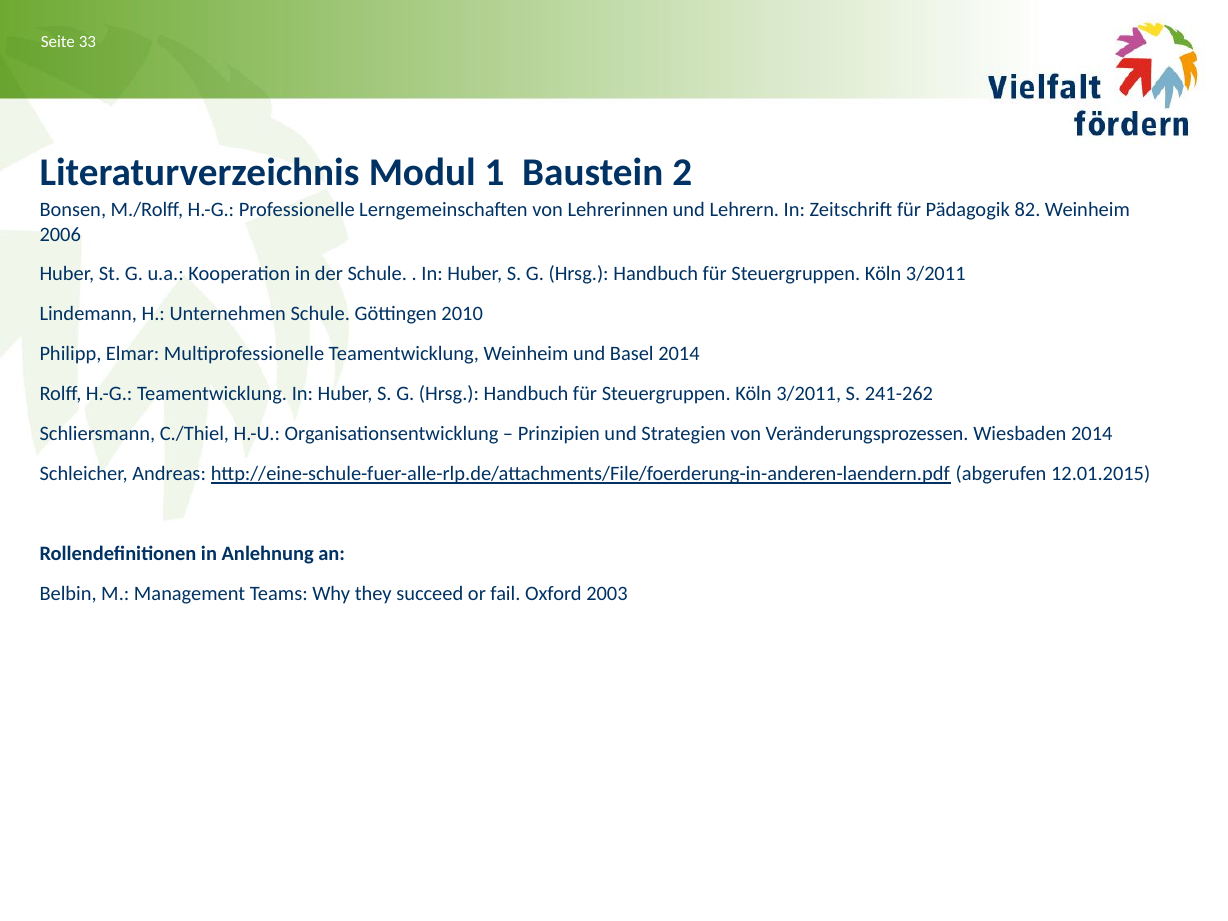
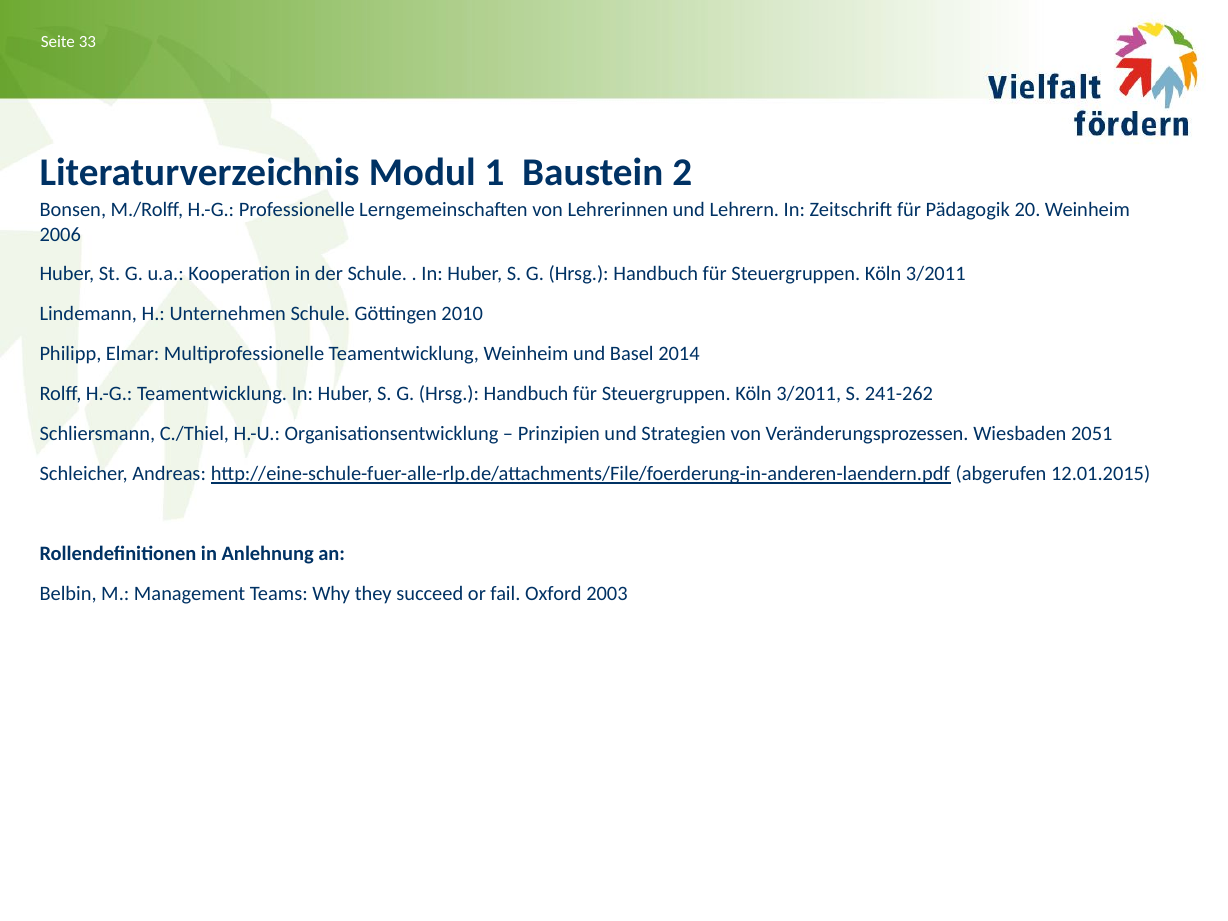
82: 82 -> 20
Wiesbaden 2014: 2014 -> 2051
